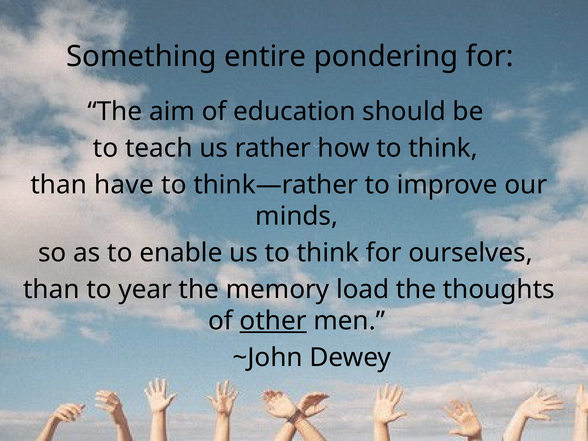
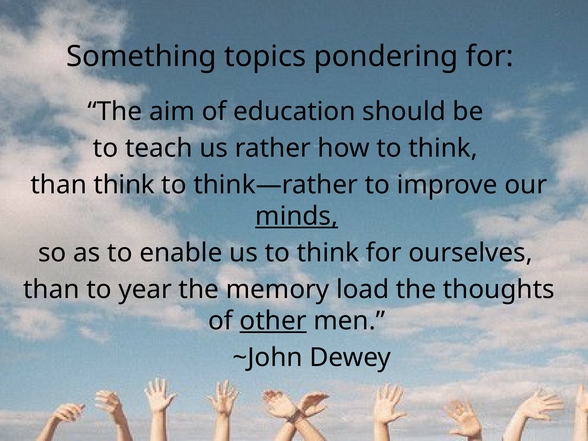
entire: entire -> topics
than have: have -> think
minds underline: none -> present
